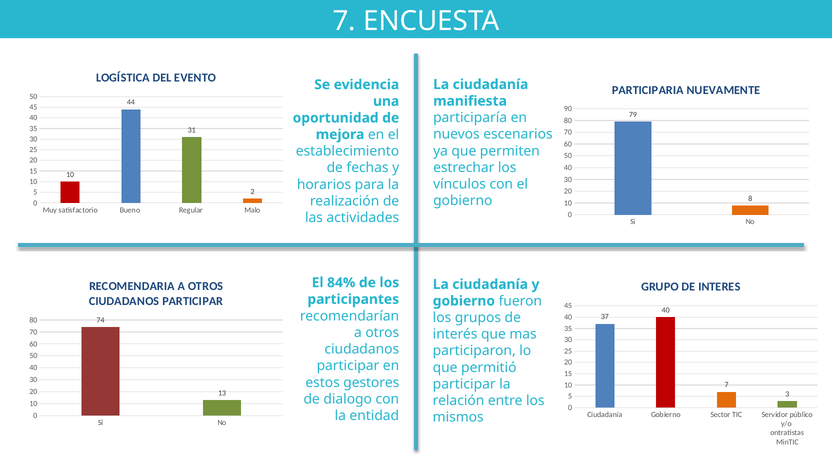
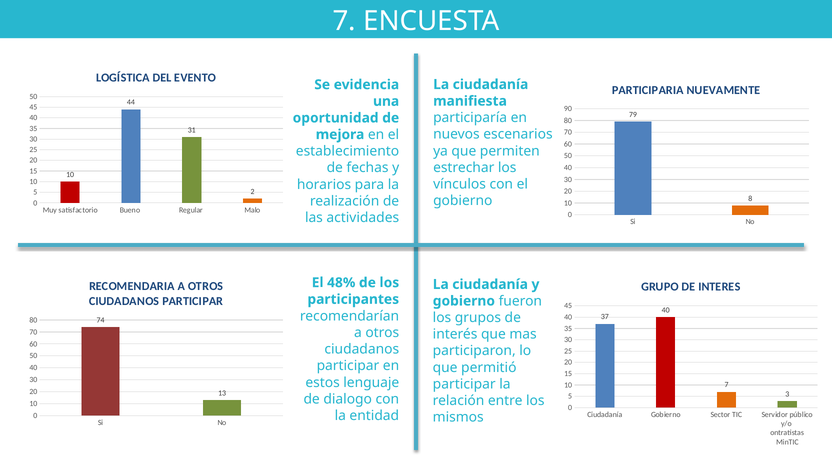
84%: 84% -> 48%
gestores: gestores -> lenguaje
